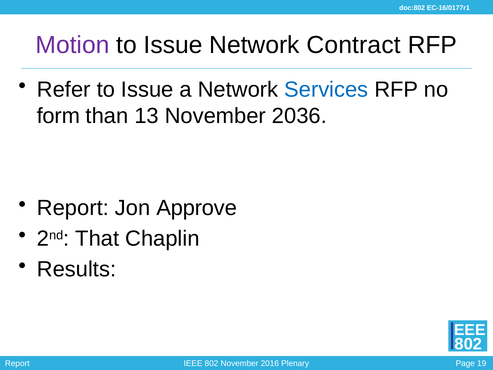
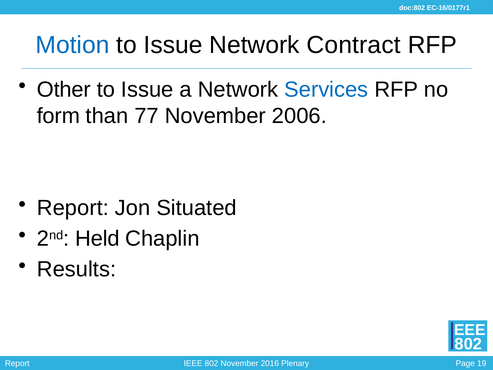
Motion colour: purple -> blue
Refer: Refer -> Other
13: 13 -> 77
2036: 2036 -> 2006
Approve: Approve -> Situated
That: That -> Held
